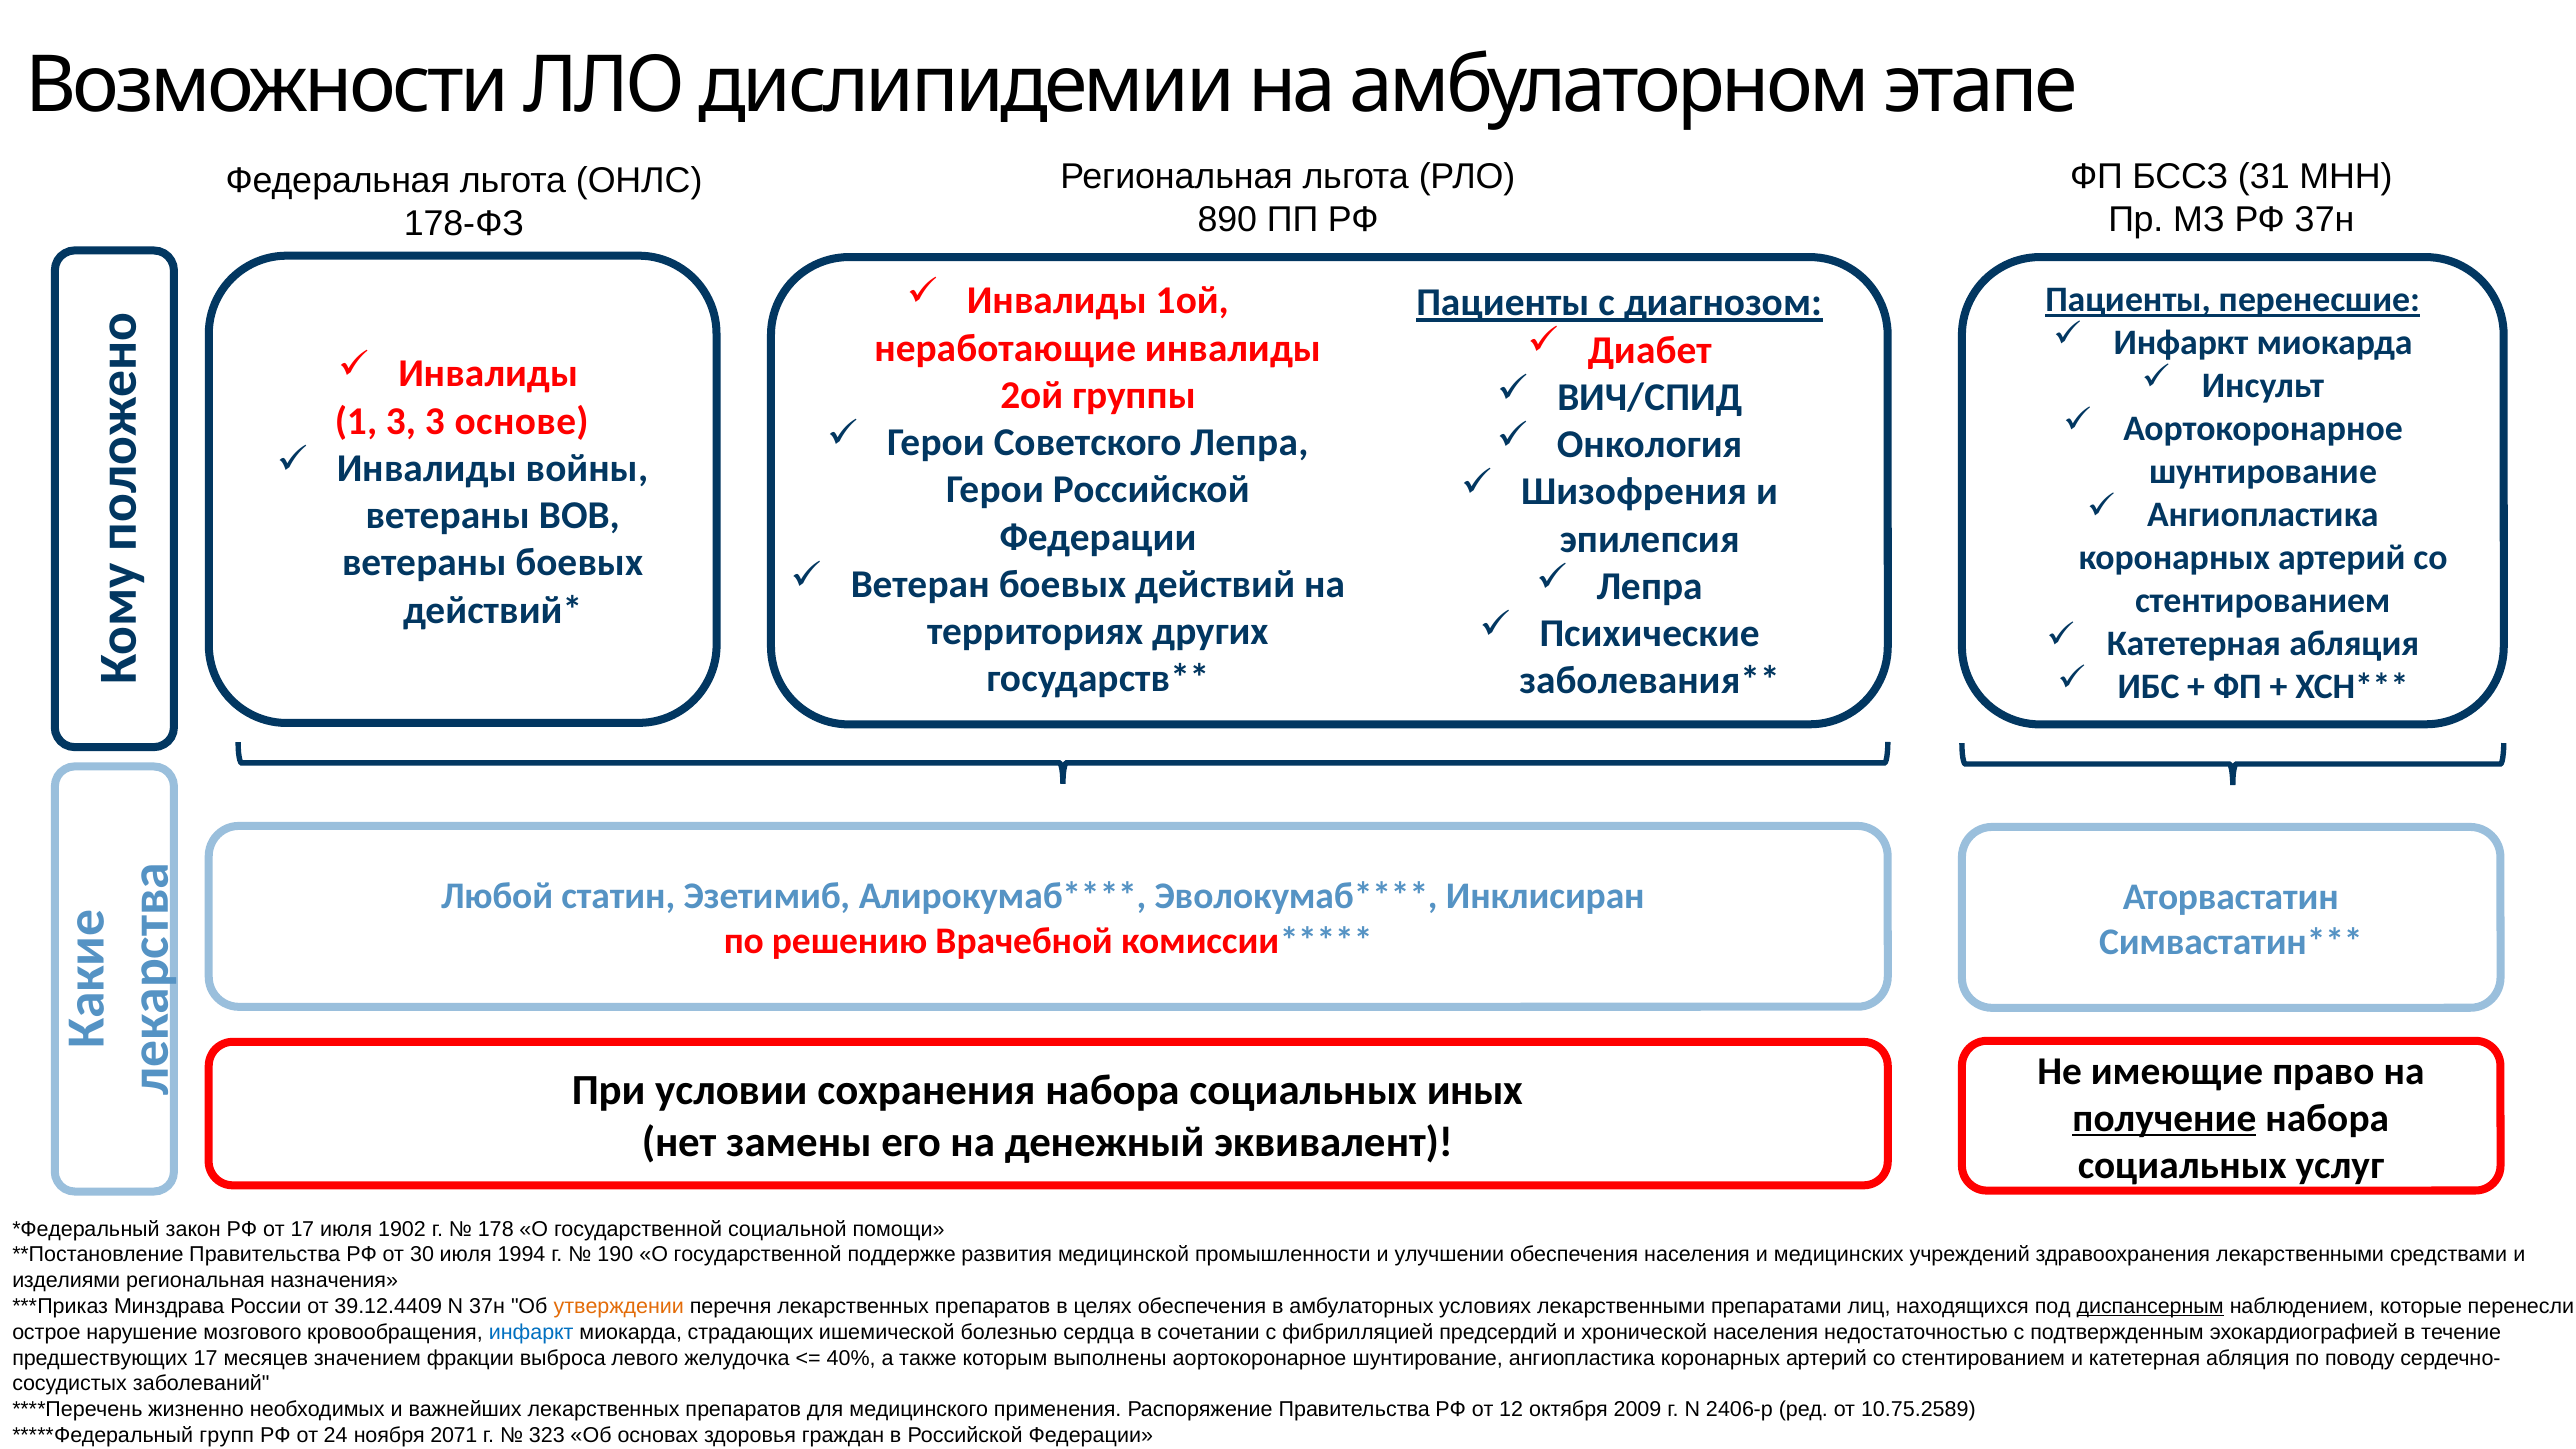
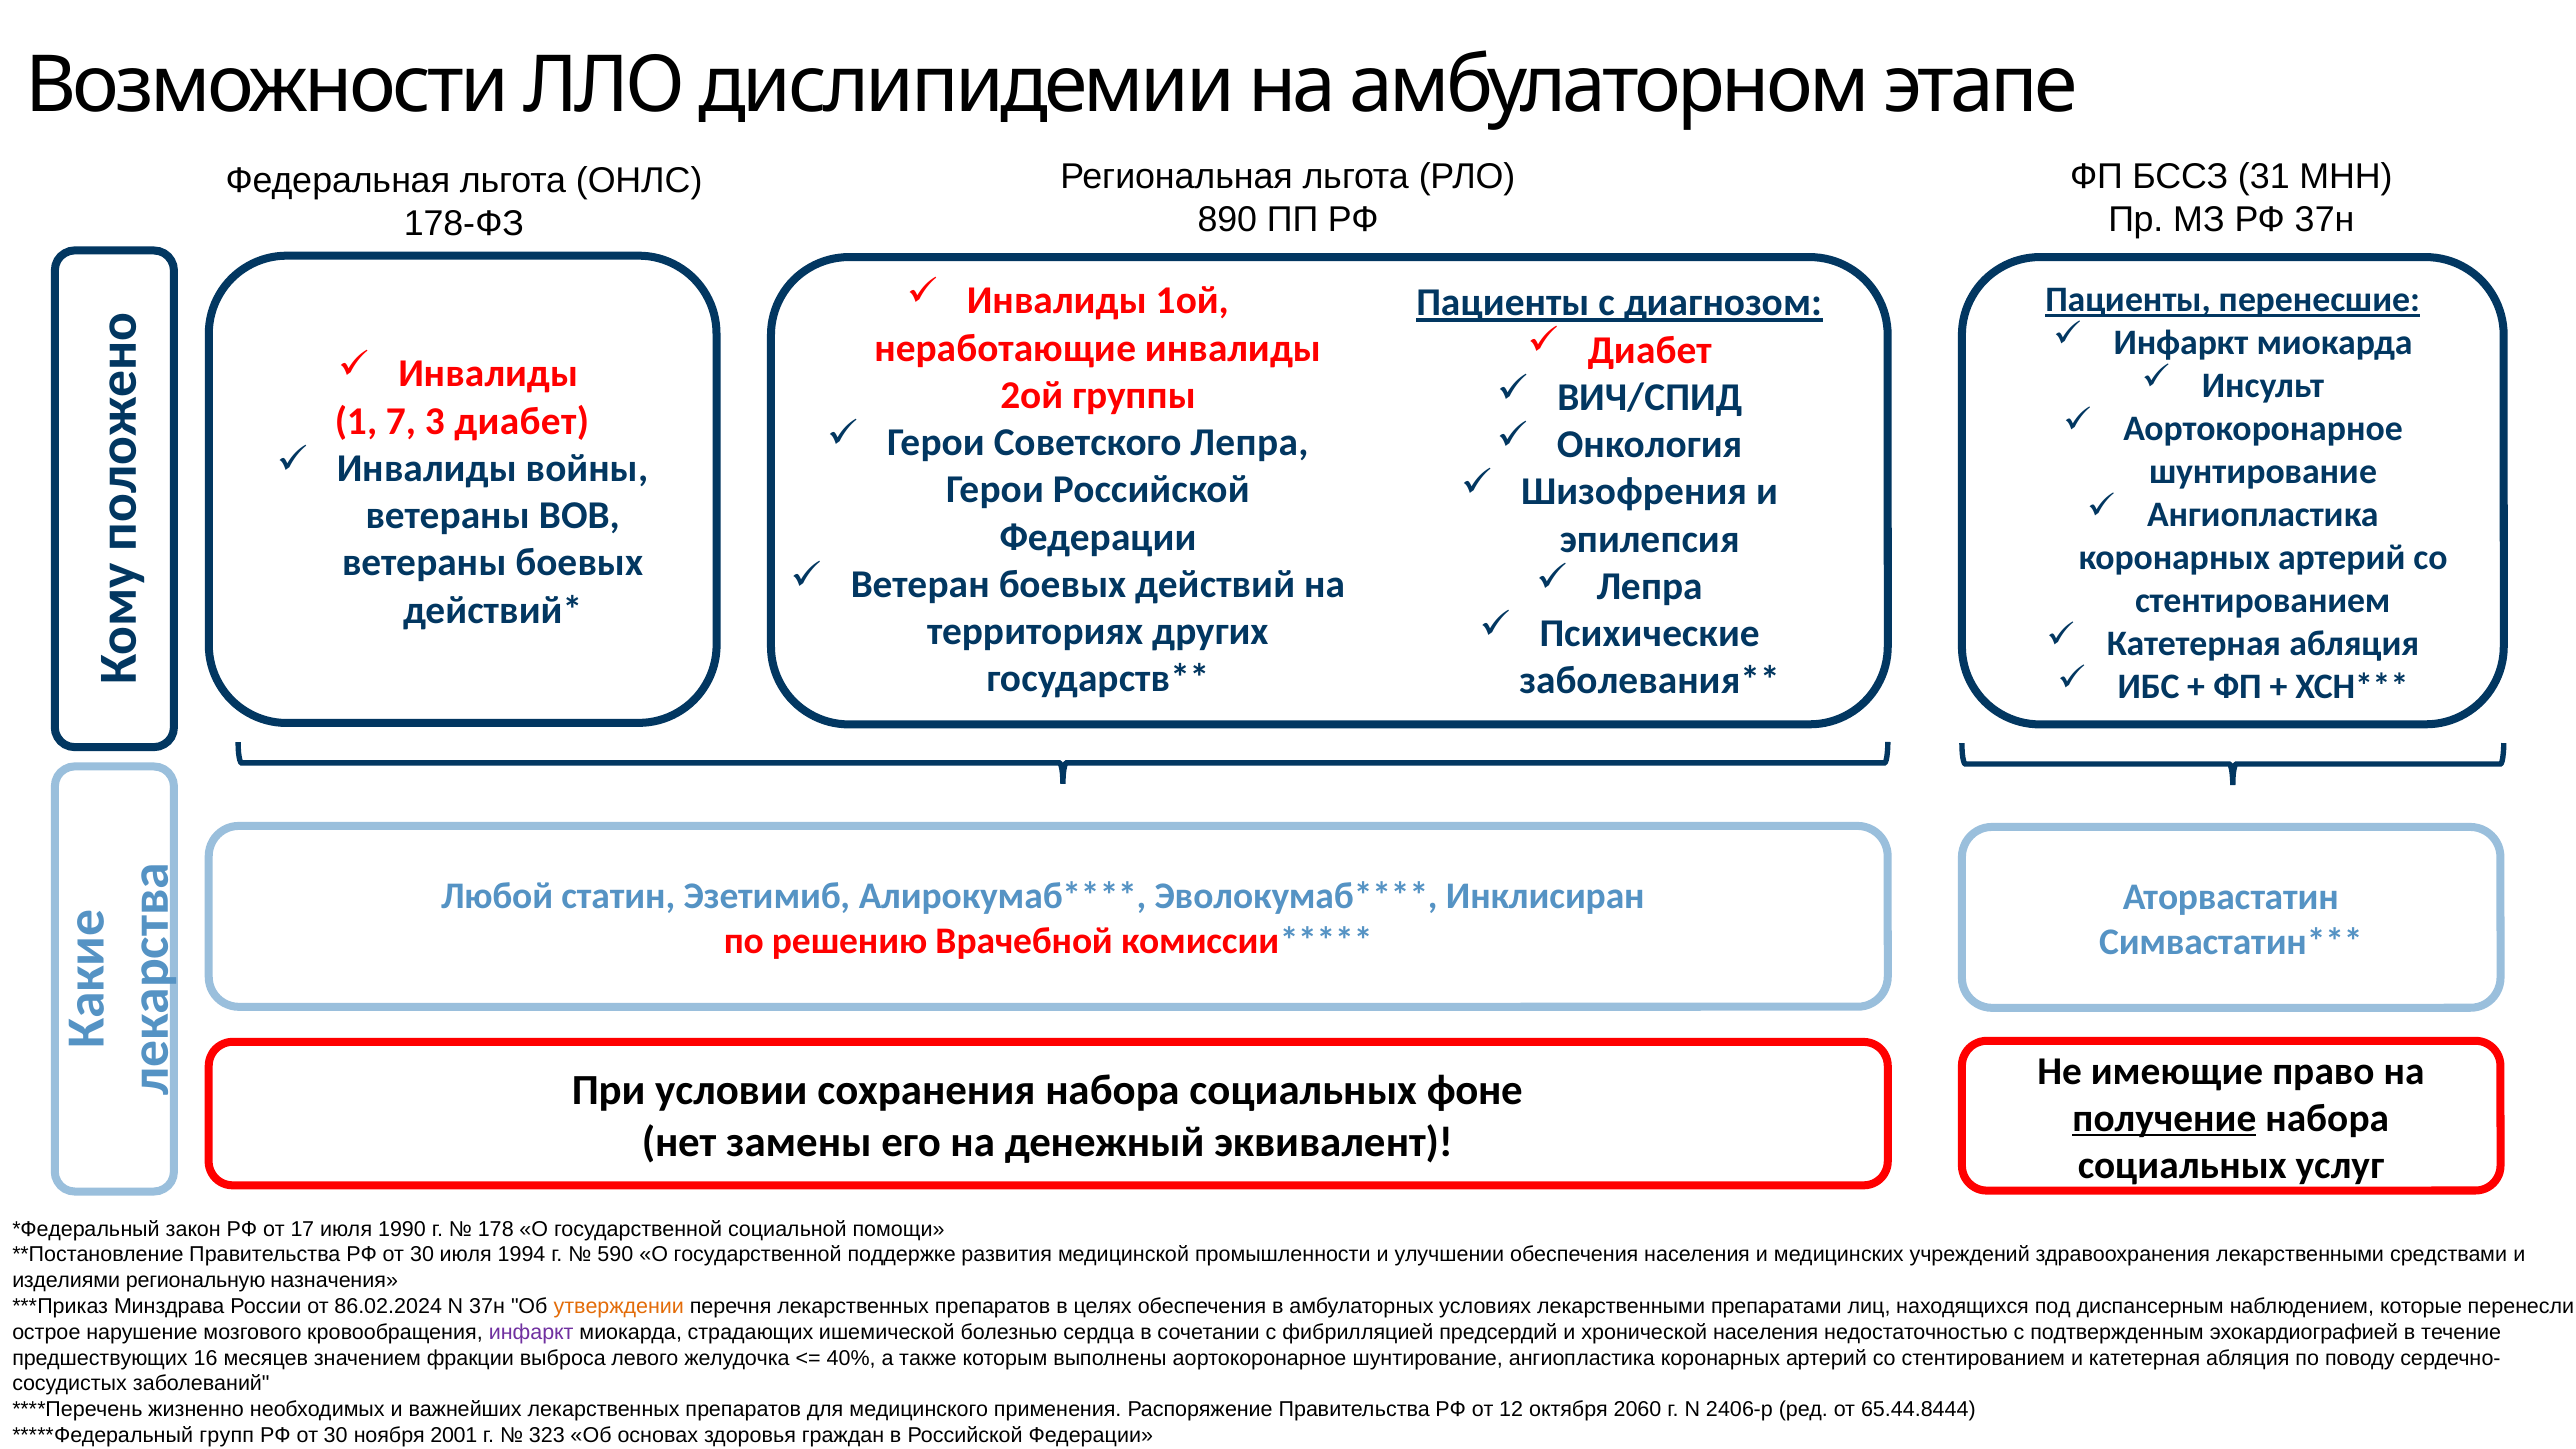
1 3: 3 -> 7
3 основе: основе -> диабет
иных: иных -> фоне
1902: 1902 -> 1990
190: 190 -> 590
изделиями региональная: региональная -> региональную
39.12.4409: 39.12.4409 -> 86.02.2024
диспансерным underline: present -> none
инфаркт at (531, 1332) colour: blue -> purple
предшествующих 17: 17 -> 16
2009: 2009 -> 2060
10.75.2589: 10.75.2589 -> 65.44.8444
24 at (336, 1435): 24 -> 30
2071: 2071 -> 2001
